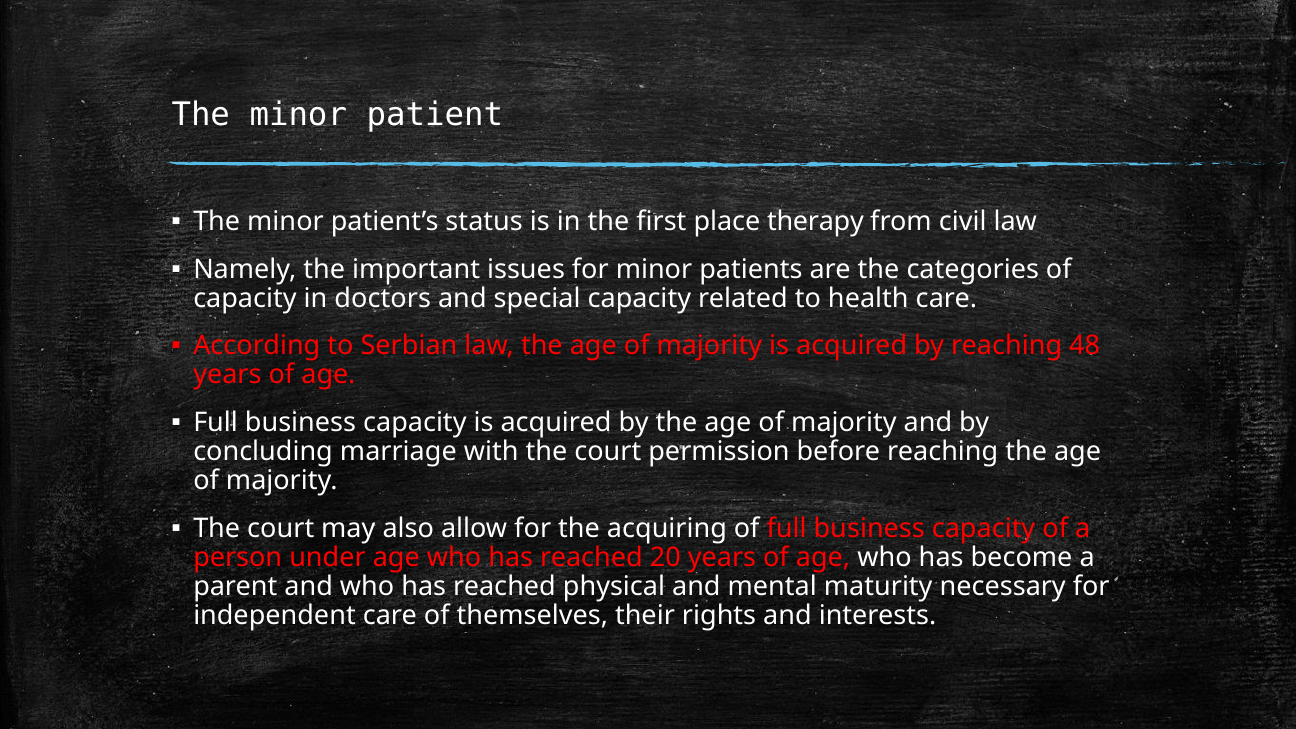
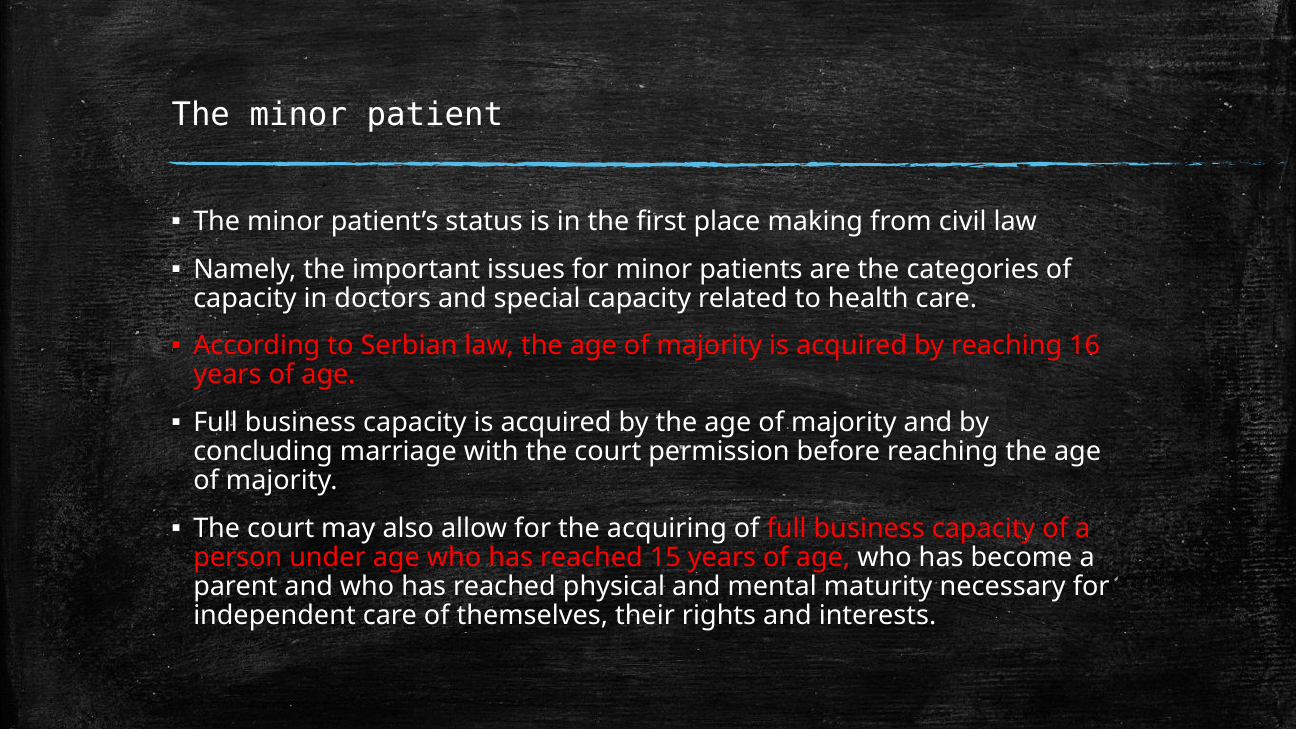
therapy: therapy -> making
48: 48 -> 16
20: 20 -> 15
